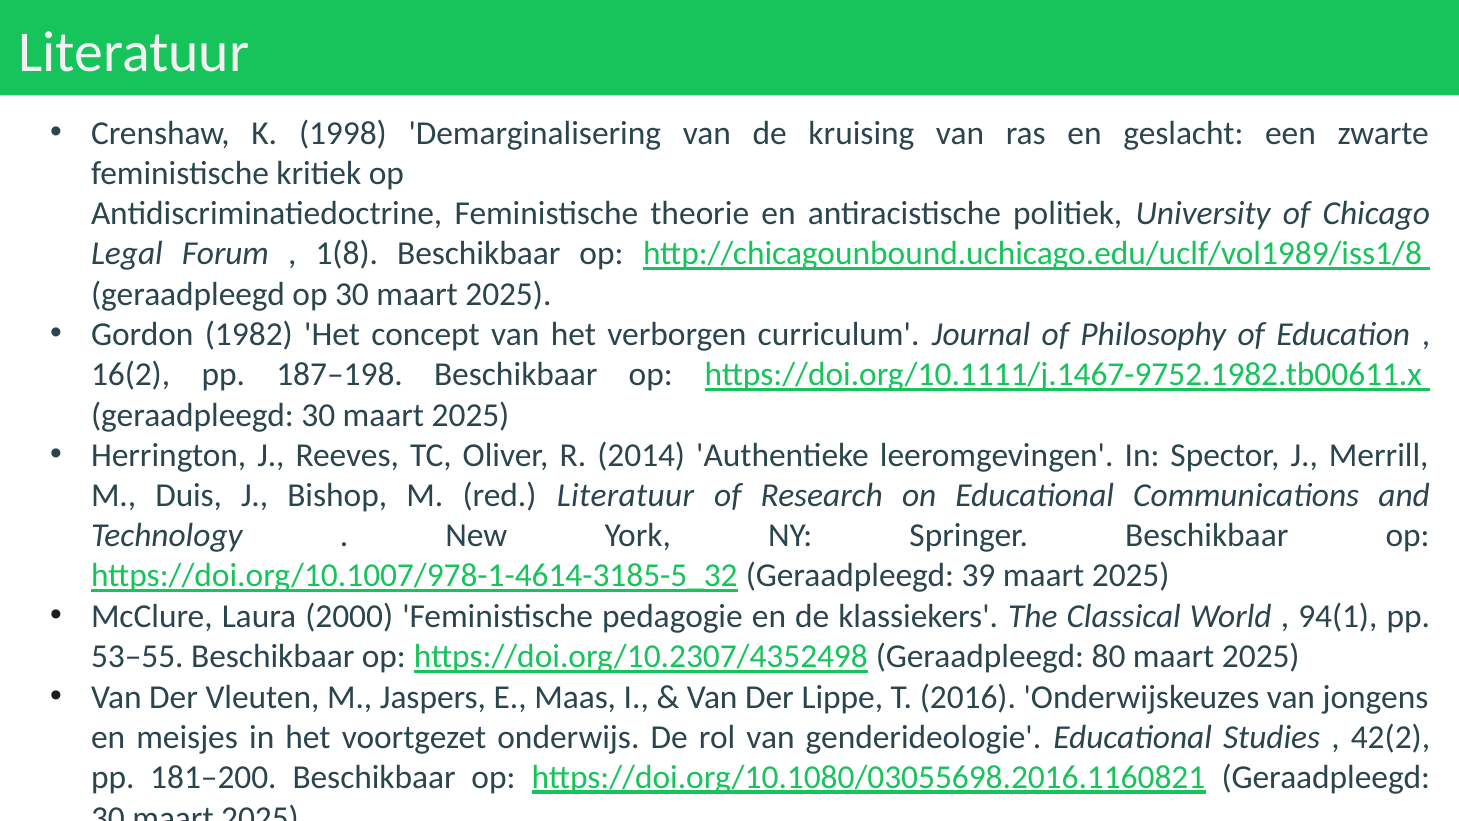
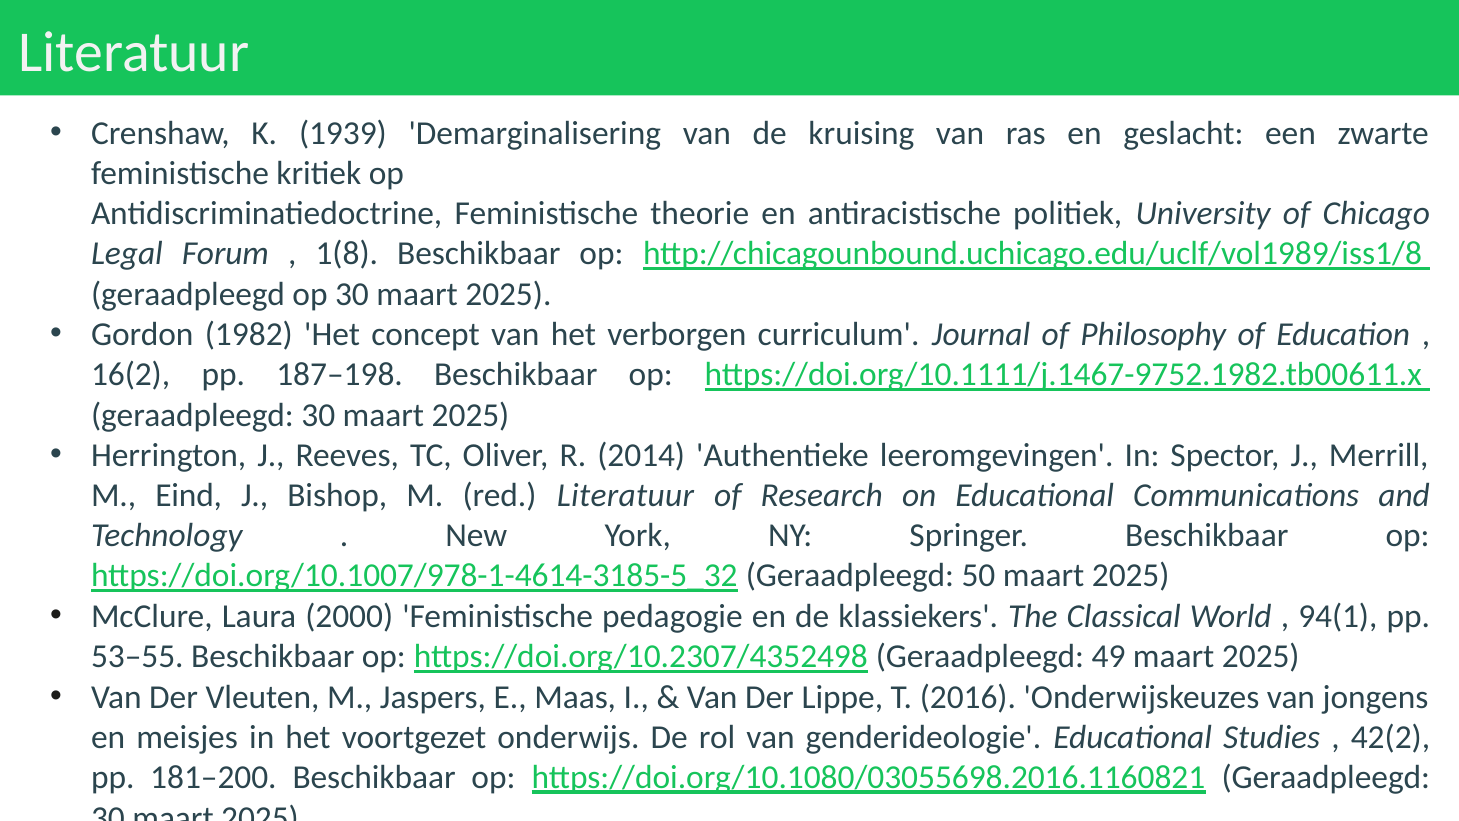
1998: 1998 -> 1939
Duis: Duis -> Eind
39: 39 -> 50
80: 80 -> 49
